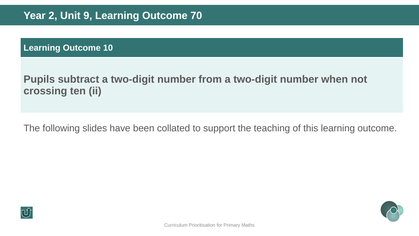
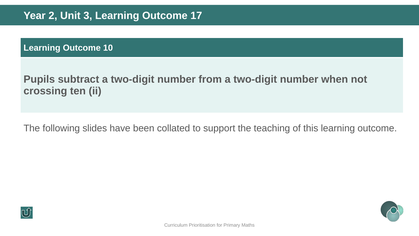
9: 9 -> 3
70: 70 -> 17
